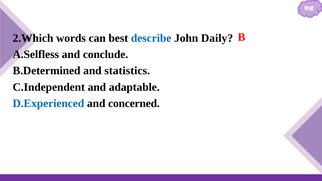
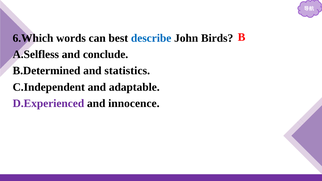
2.Which: 2.Which -> 6.Which
Daily: Daily -> Birds
D.Experienced colour: blue -> purple
concerned: concerned -> innocence
